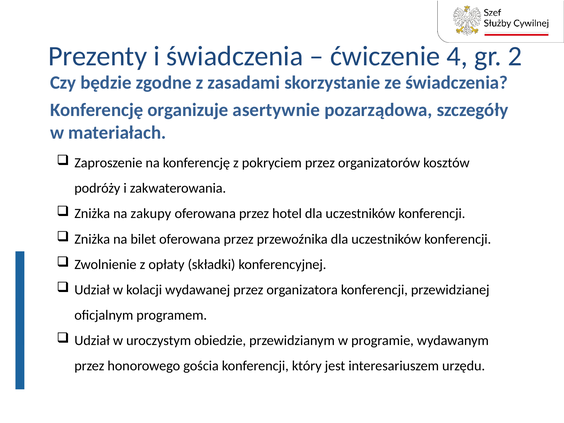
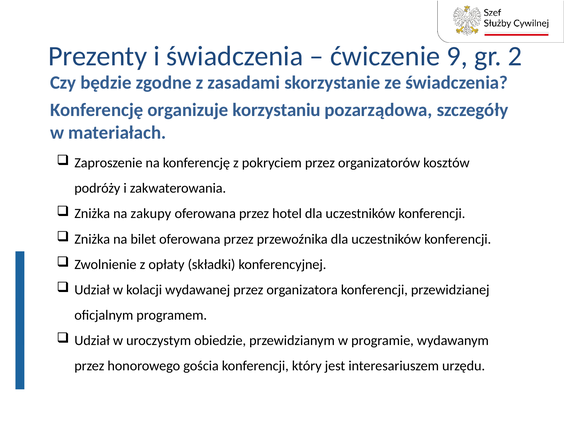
4: 4 -> 9
asertywnie: asertywnie -> korzystaniu
